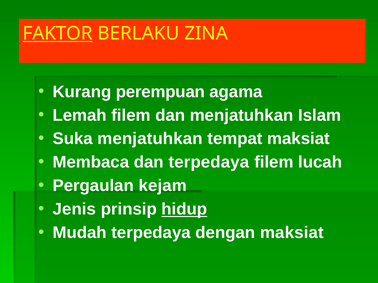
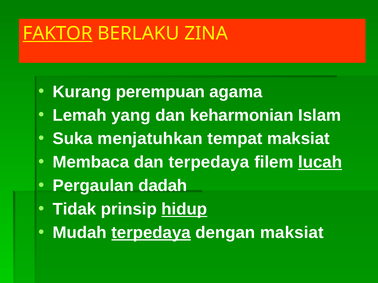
Lemah filem: filem -> yang
dan menjatuhkan: menjatuhkan -> keharmonian
lucah underline: none -> present
kejam: kejam -> dadah
Jenis: Jenis -> Tidak
terpedaya at (151, 233) underline: none -> present
